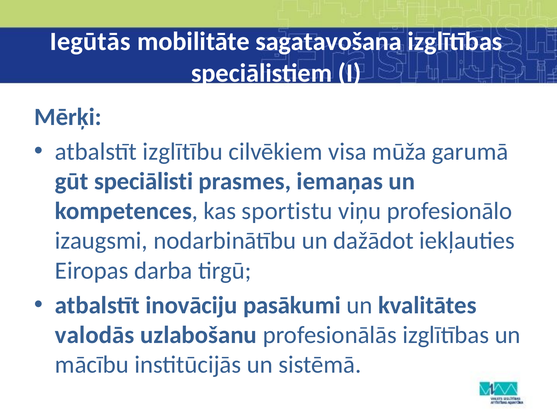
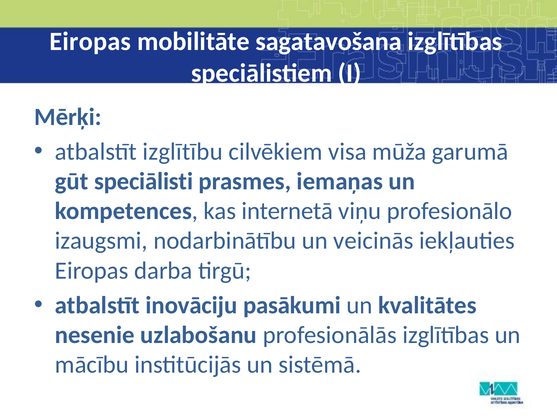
Iegūtās at (90, 41): Iegūtās -> Eiropas
sportistu: sportistu -> internetā
dažādot: dažādot -> veicinās
valodās: valodās -> nesenie
